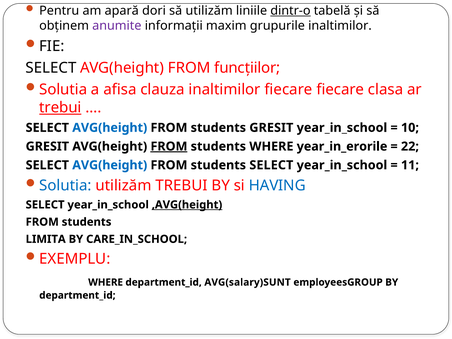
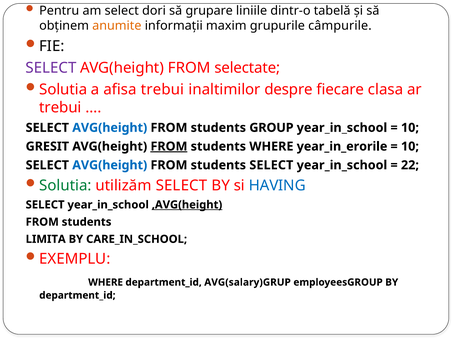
am apară: apară -> select
să utilizăm: utilizăm -> grupare
dintr-o underline: present -> none
anumite colour: purple -> orange
grupurile inaltimilor: inaltimilor -> câmpurile
SELECT at (51, 68) colour: black -> purple
funcţiilor: funcţiilor -> selectate
afisa clauza: clauza -> trebui
inaltimilor fiecare: fiecare -> despre
trebui at (60, 108) underline: present -> none
students GRESIT: GRESIT -> GROUP
22 at (410, 146): 22 -> 10
11: 11 -> 22
Solutia at (65, 186) colour: blue -> green
utilizăm TREBUI: TREBUI -> SELECT
AVG(salary)SUNT: AVG(salary)SUNT -> AVG(salary)GRUP
